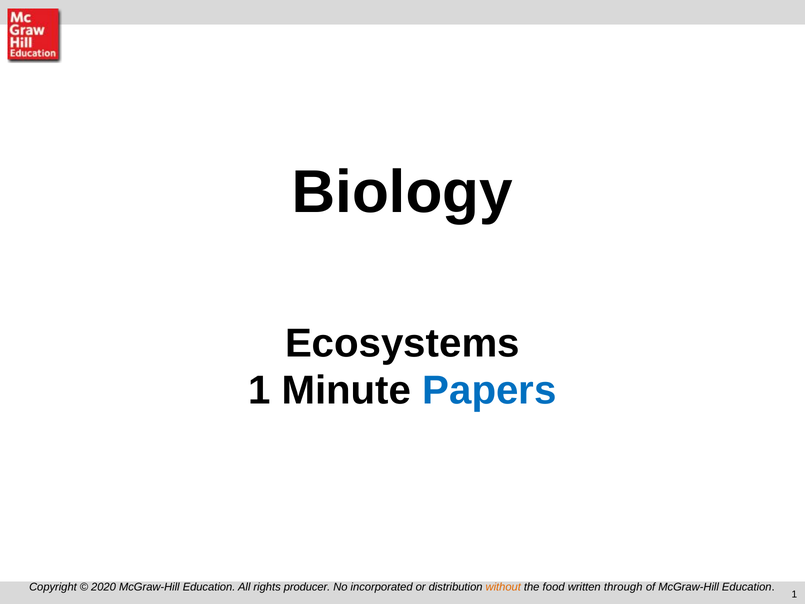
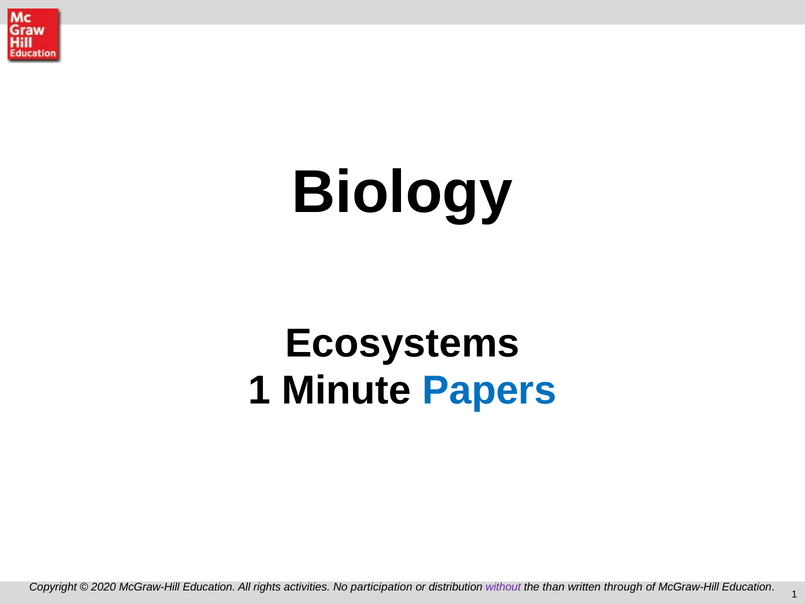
producer: producer -> activities
incorporated: incorporated -> participation
without colour: orange -> purple
food: food -> than
